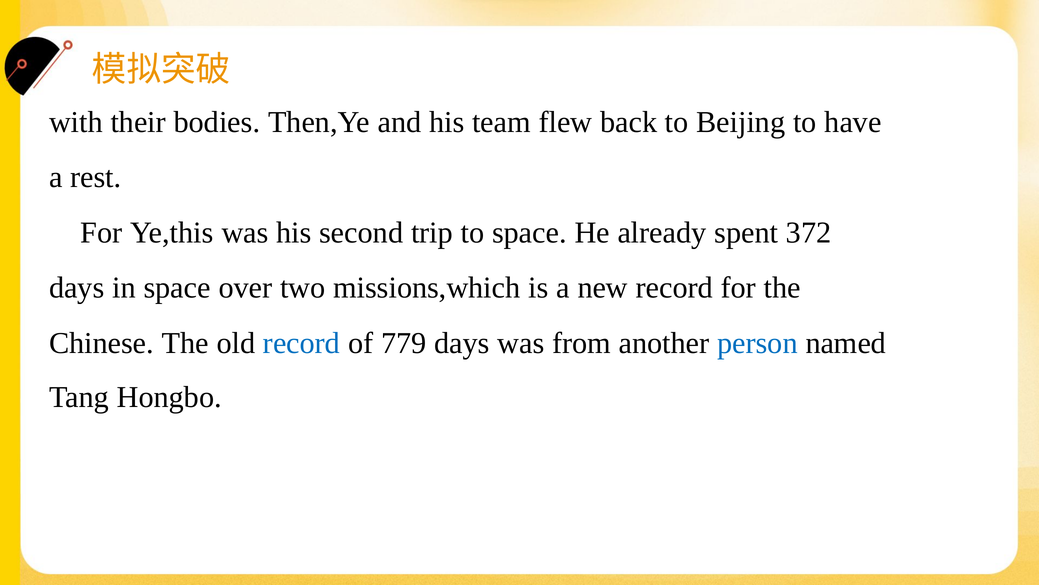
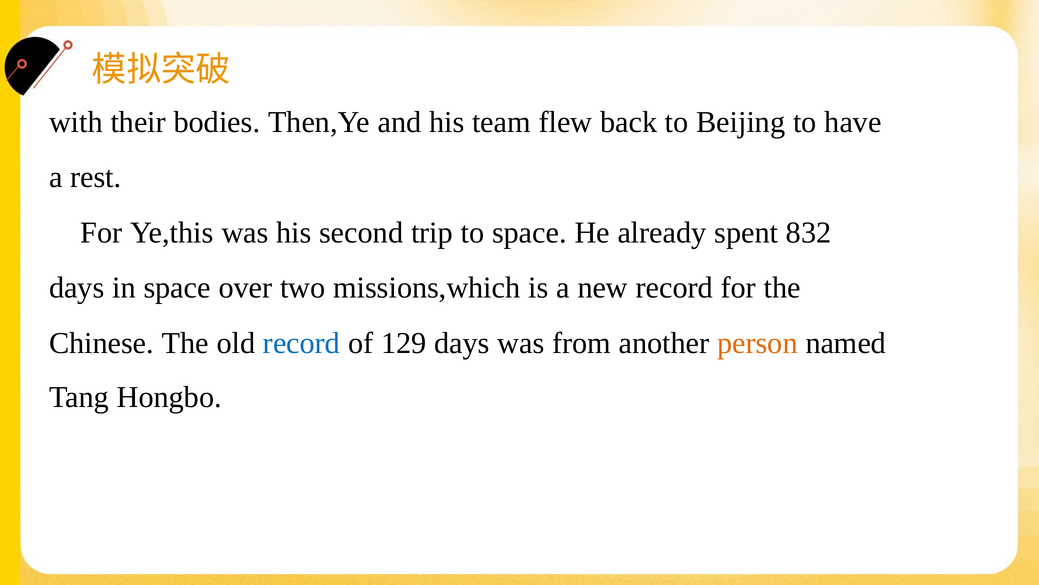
372: 372 -> 832
779: 779 -> 129
person colour: blue -> orange
